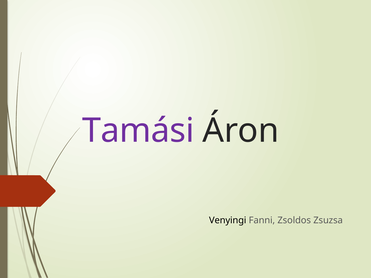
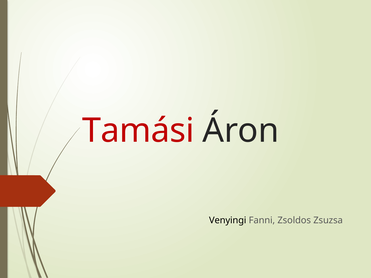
Tamási colour: purple -> red
